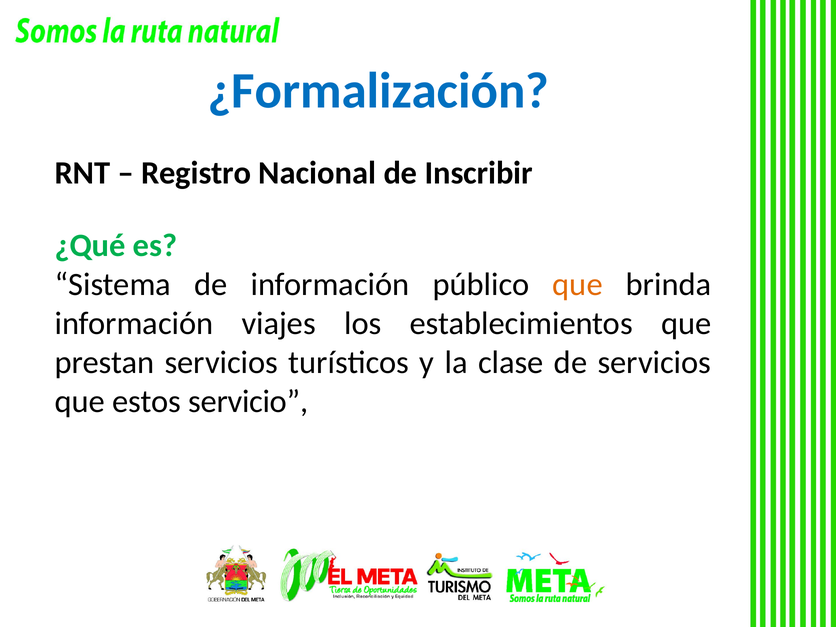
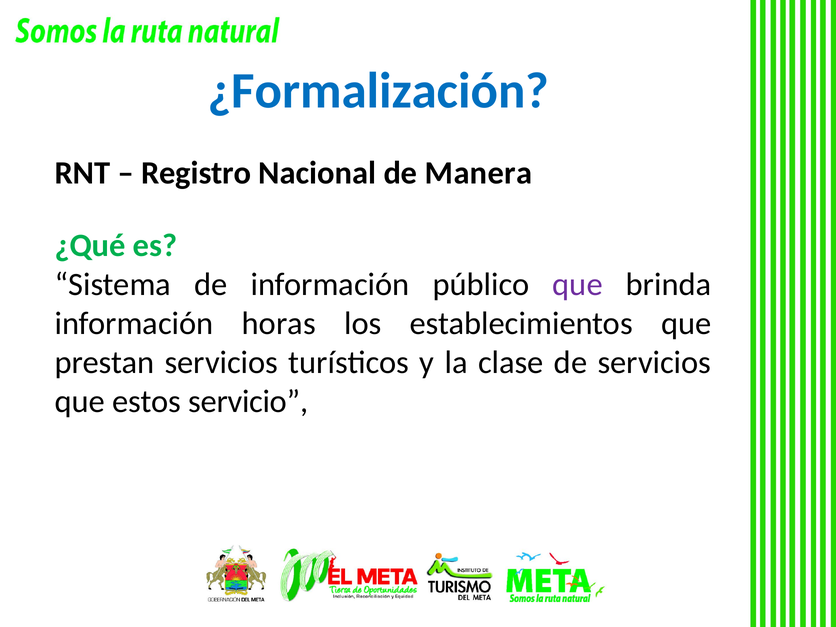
Inscribir: Inscribir -> Manera
que at (578, 284) colour: orange -> purple
viajes: viajes -> horas
